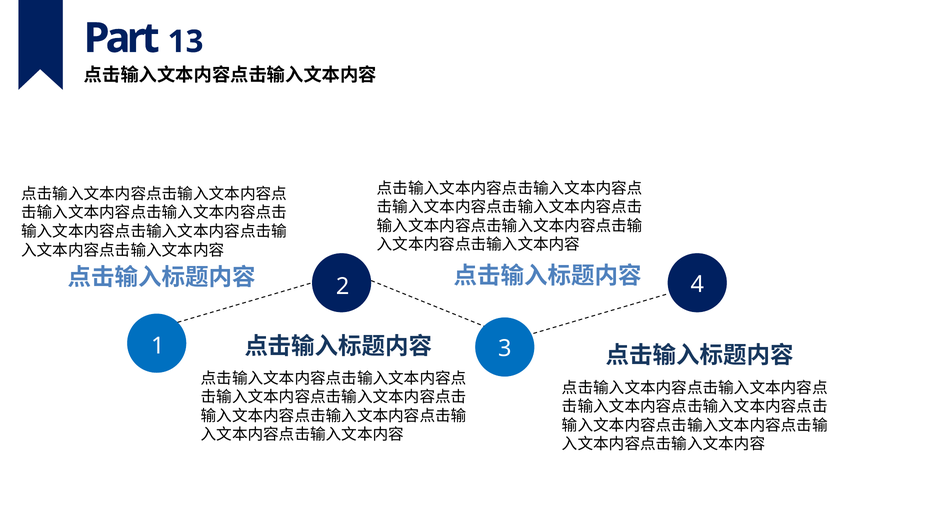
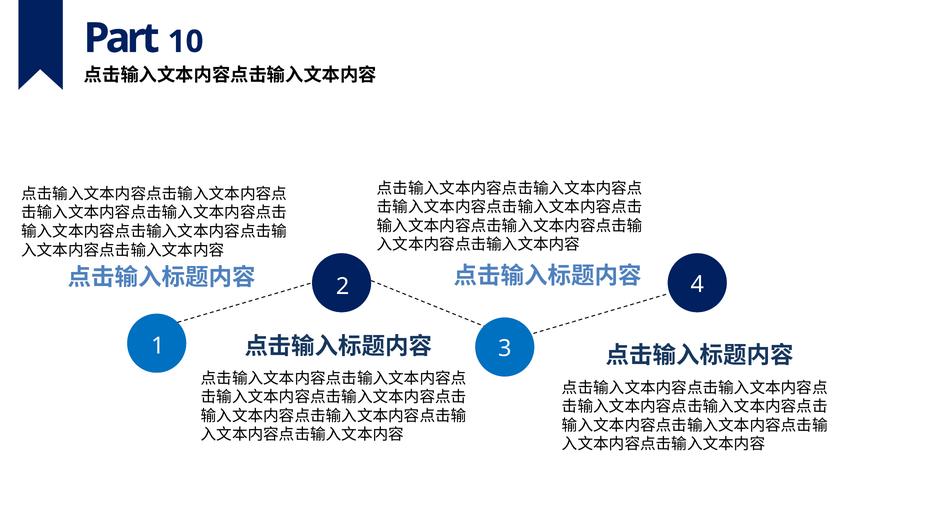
13: 13 -> 10
